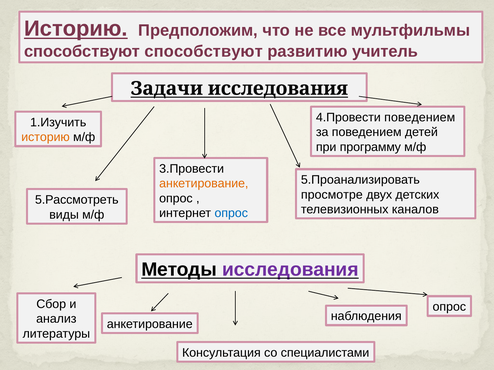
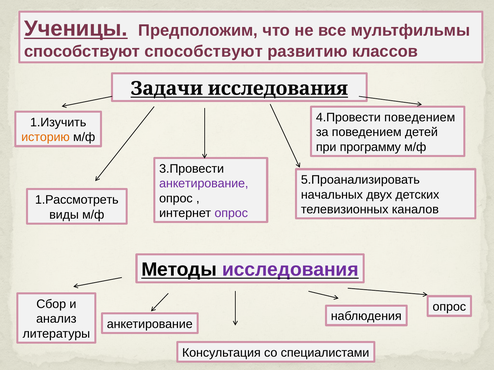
Историю at (76, 29): Историю -> Ученицы
учитель: учитель -> классов
анкетирование at (204, 184) colour: orange -> purple
просмотре: просмотре -> начальных
5.Рассмотреть: 5.Рассмотреть -> 1.Рассмотреть
опрос at (231, 213) colour: blue -> purple
